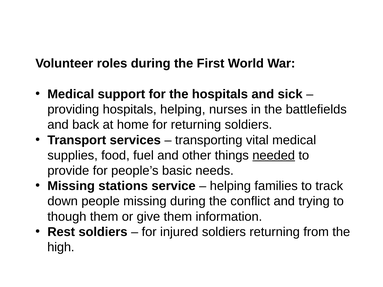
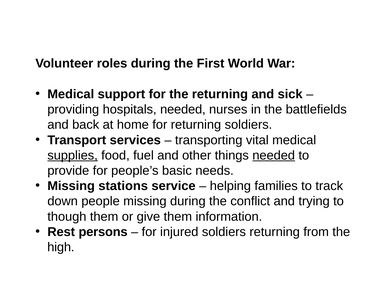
the hospitals: hospitals -> returning
hospitals helping: helping -> needed
supplies underline: none -> present
Rest soldiers: soldiers -> persons
